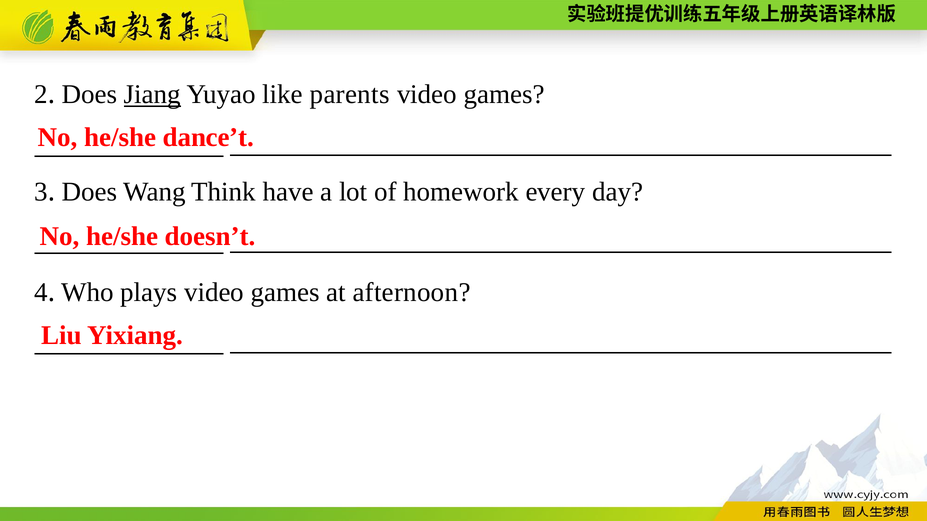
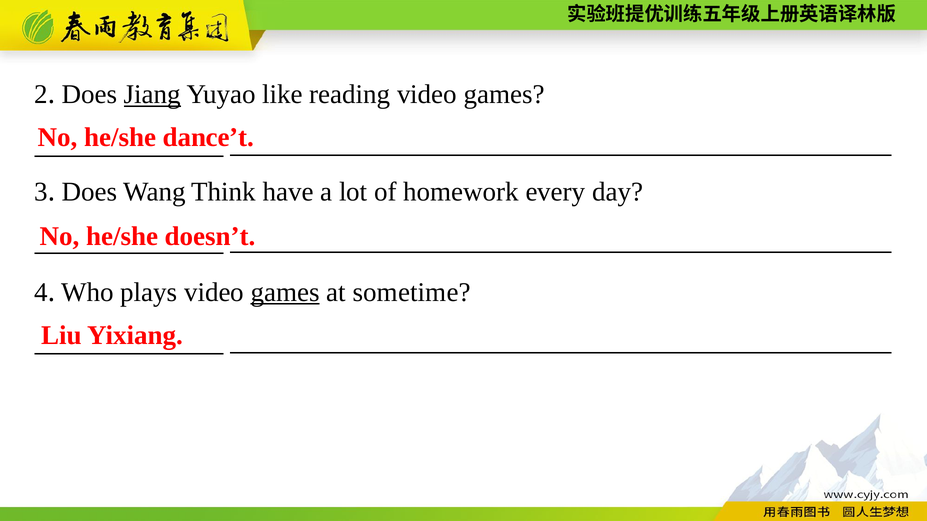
parents: parents -> reading
games at (285, 293) underline: none -> present
afternoon: afternoon -> sometime
